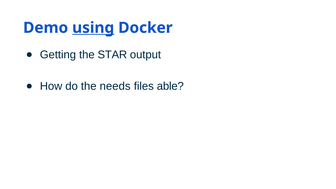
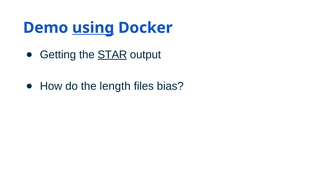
STAR underline: none -> present
needs: needs -> length
able: able -> bias
